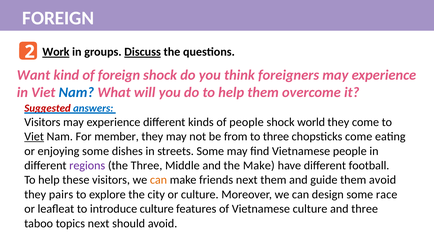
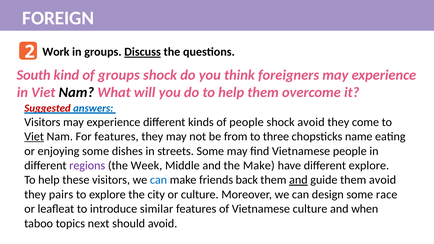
Work underline: present -> none
Want: Want -> South
of foreign: foreign -> groups
Nam at (76, 92) colour: blue -> black
shock world: world -> avoid
For member: member -> features
chopsticks come: come -> name
the Three: Three -> Week
different football: football -> explore
can at (159, 180) colour: orange -> blue
friends next: next -> back
and at (298, 180) underline: none -> present
introduce culture: culture -> similar
and three: three -> when
